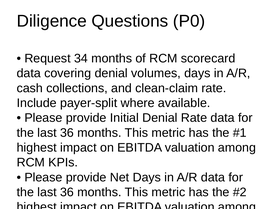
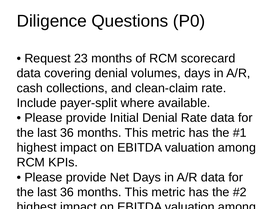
34: 34 -> 23
